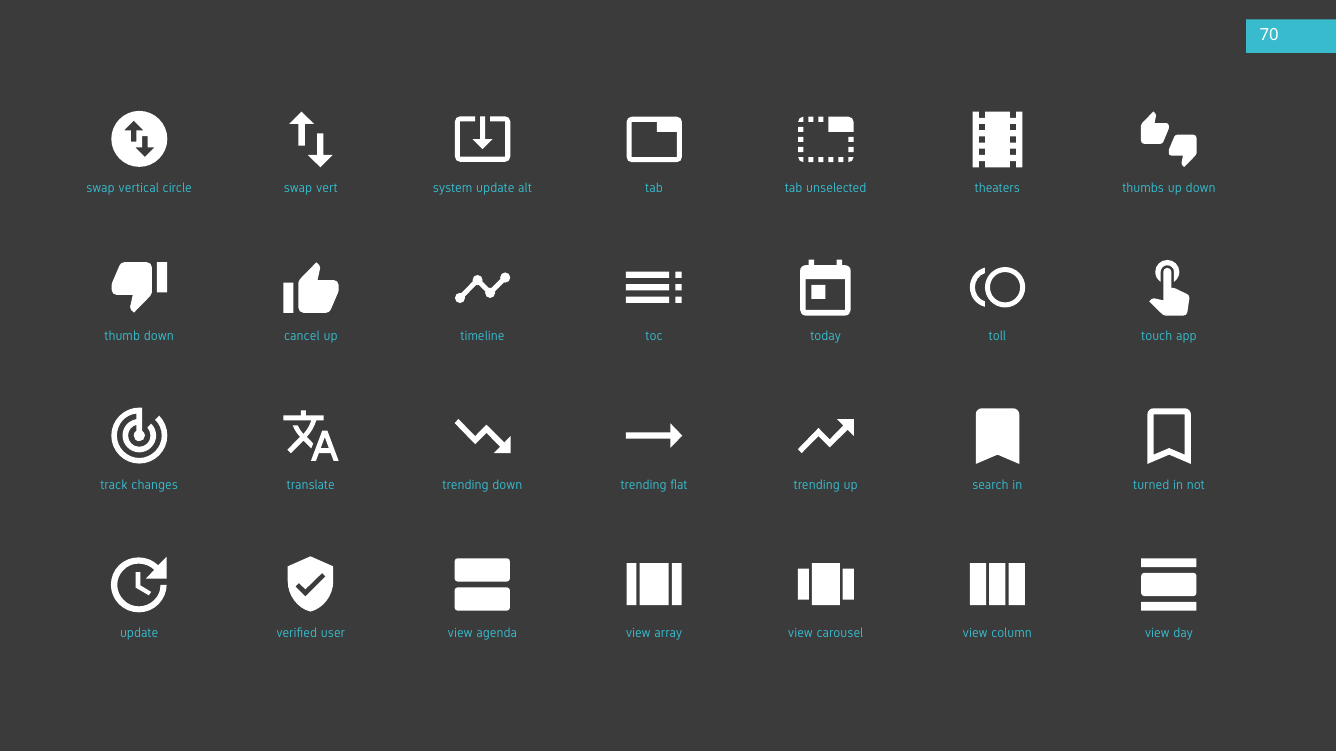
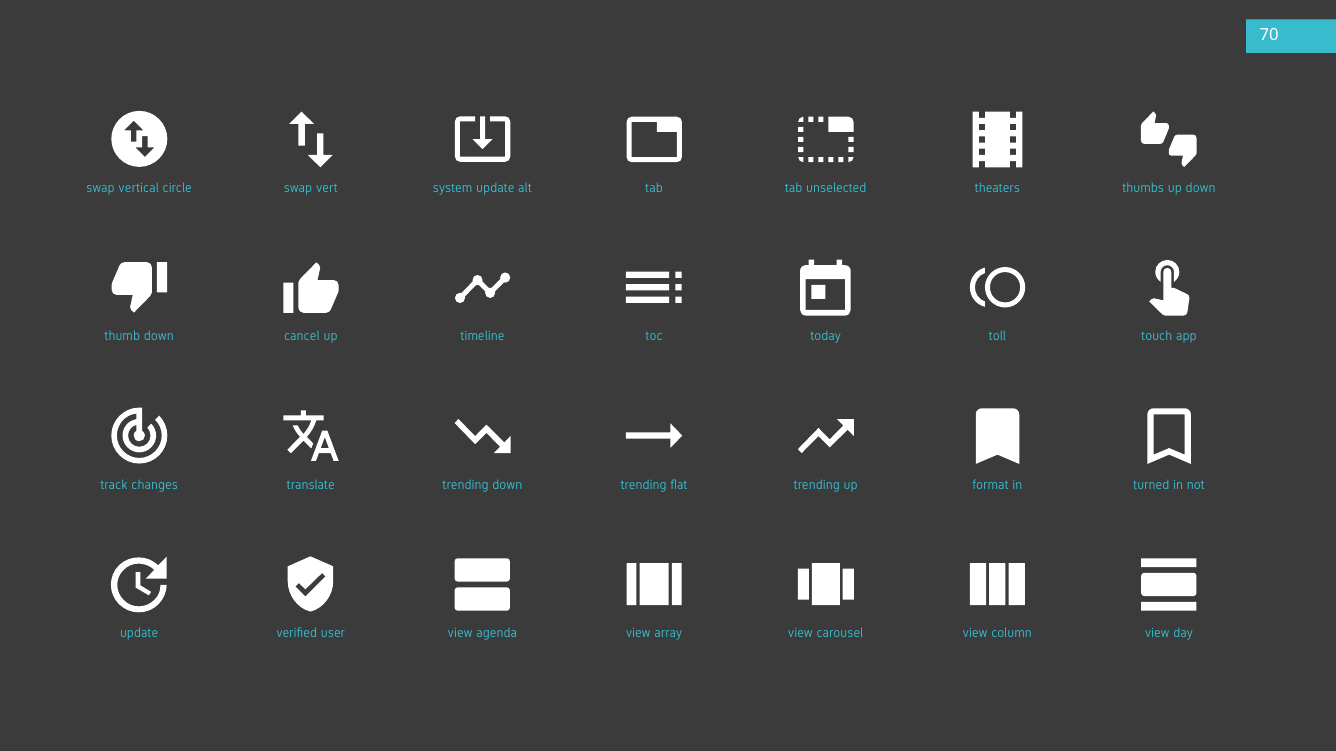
search: search -> format
